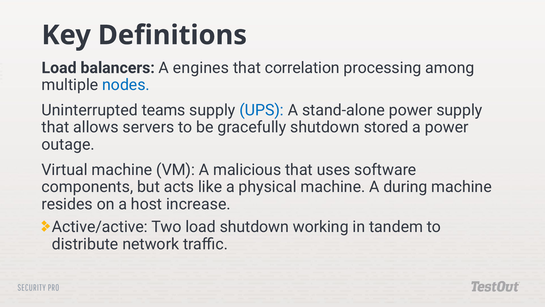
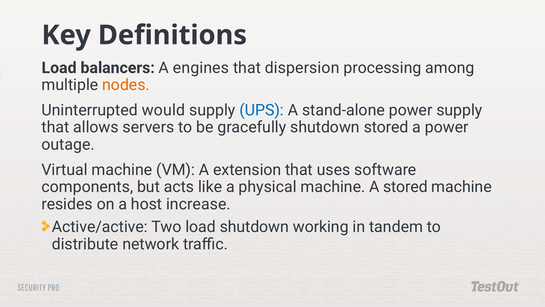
correlation: correlation -> dispersion
nodes colour: blue -> orange
teams: teams -> would
malicious: malicious -> extension
A during: during -> stored
